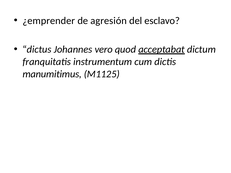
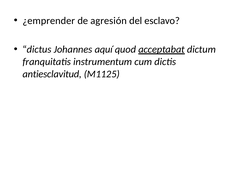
vero: vero -> aquí
manumitimus: manumitimus -> antiesclavitud
